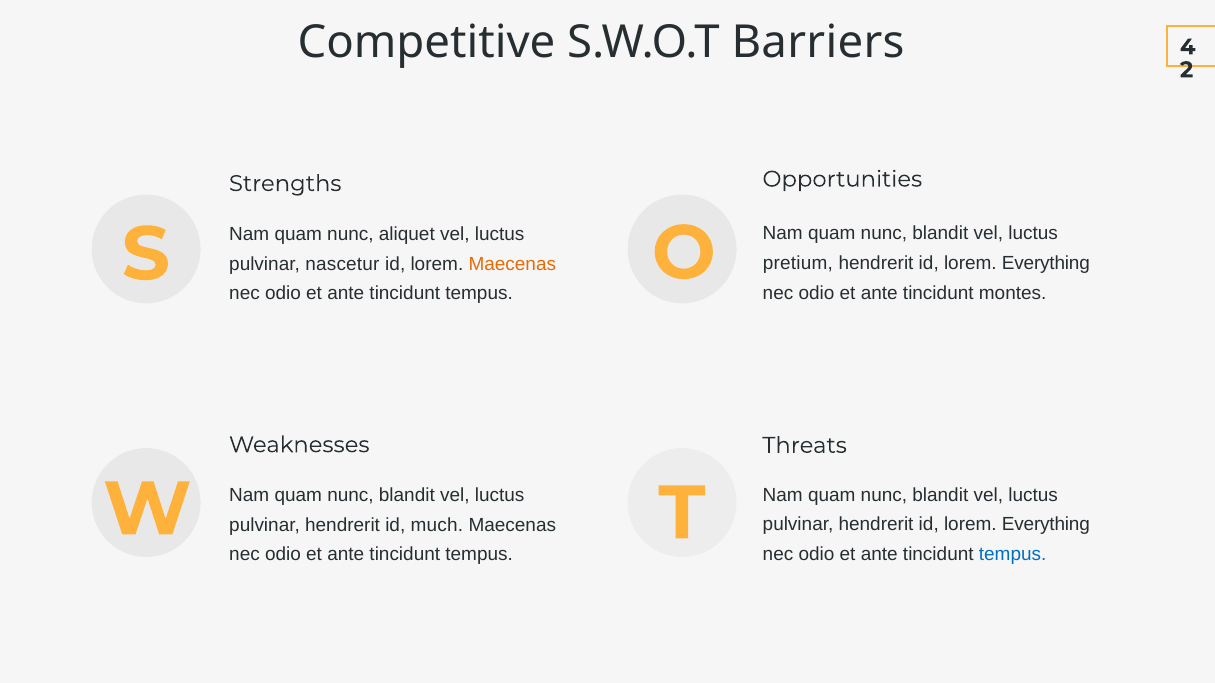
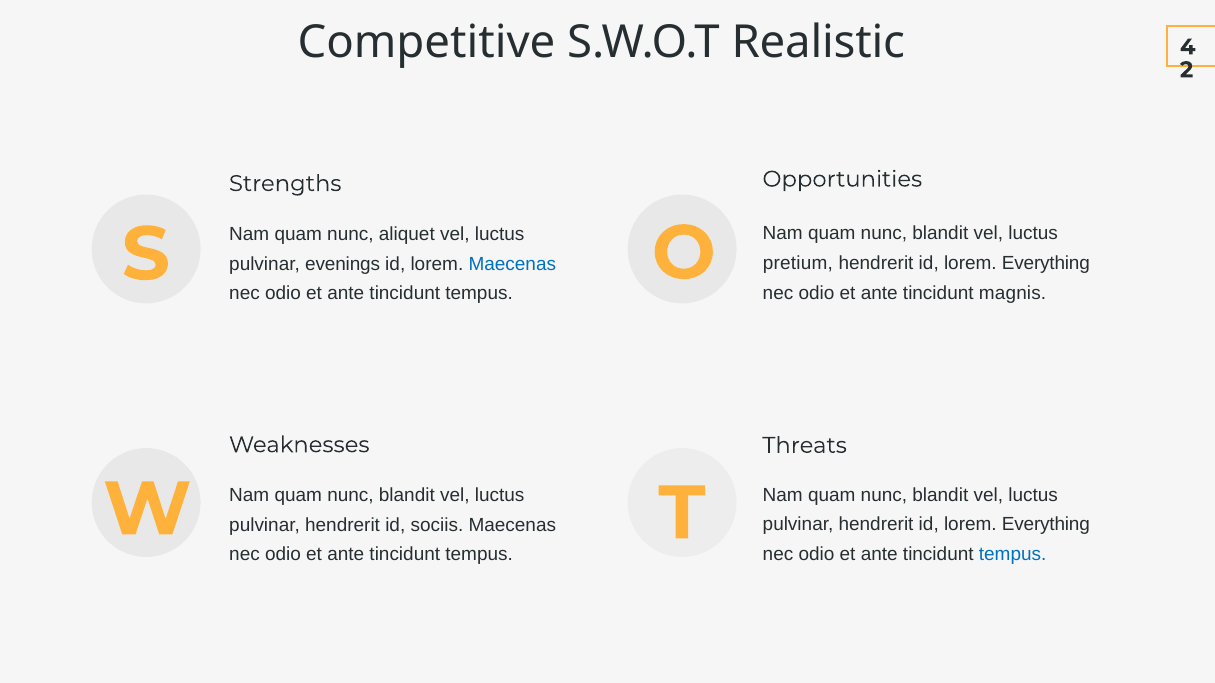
Barriers: Barriers -> Realistic
nascetur: nascetur -> evenings
Maecenas at (512, 264) colour: orange -> blue
montes: montes -> magnis
much: much -> sociis
